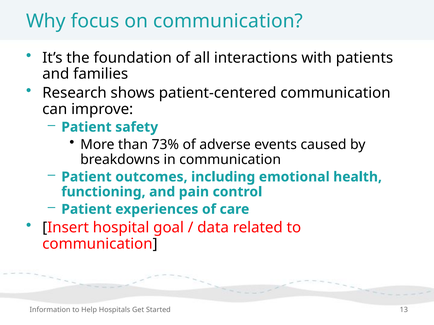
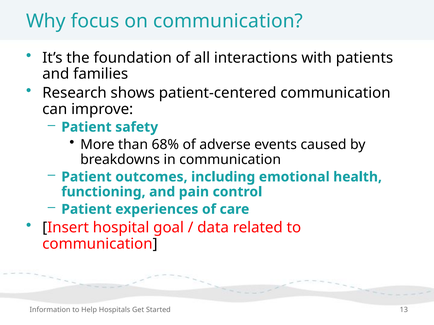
73%: 73% -> 68%
